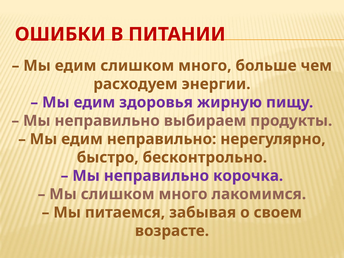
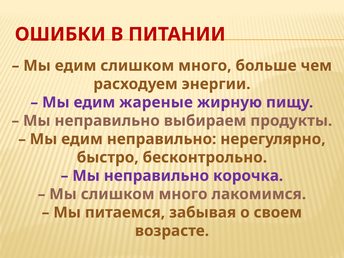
здоровья: здоровья -> жареные
